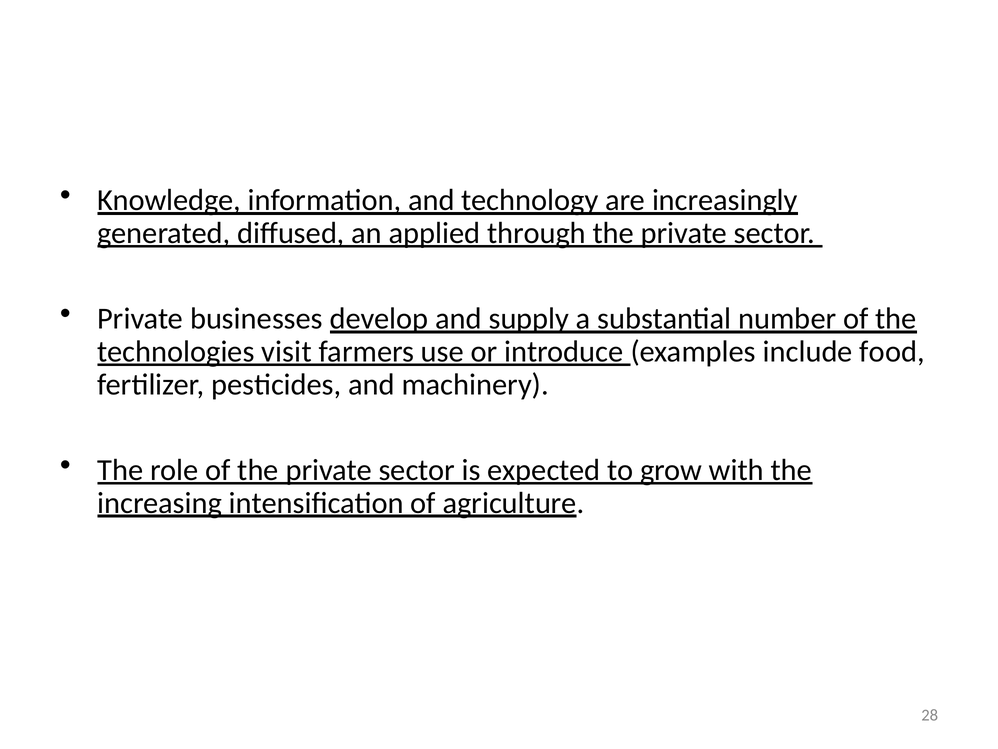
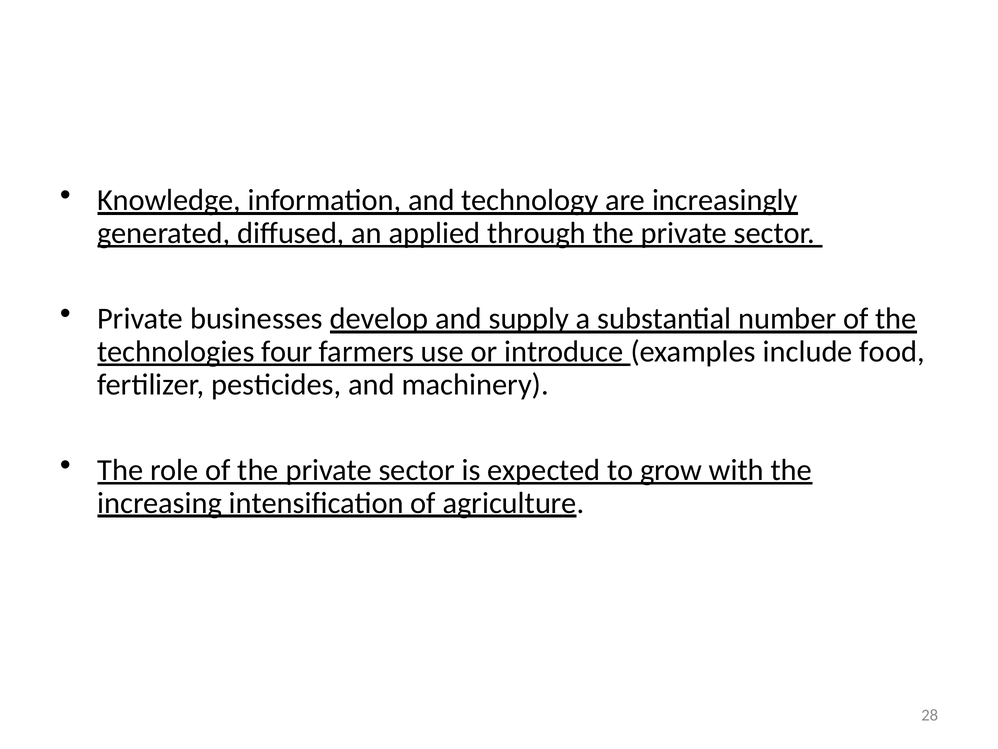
visit: visit -> four
